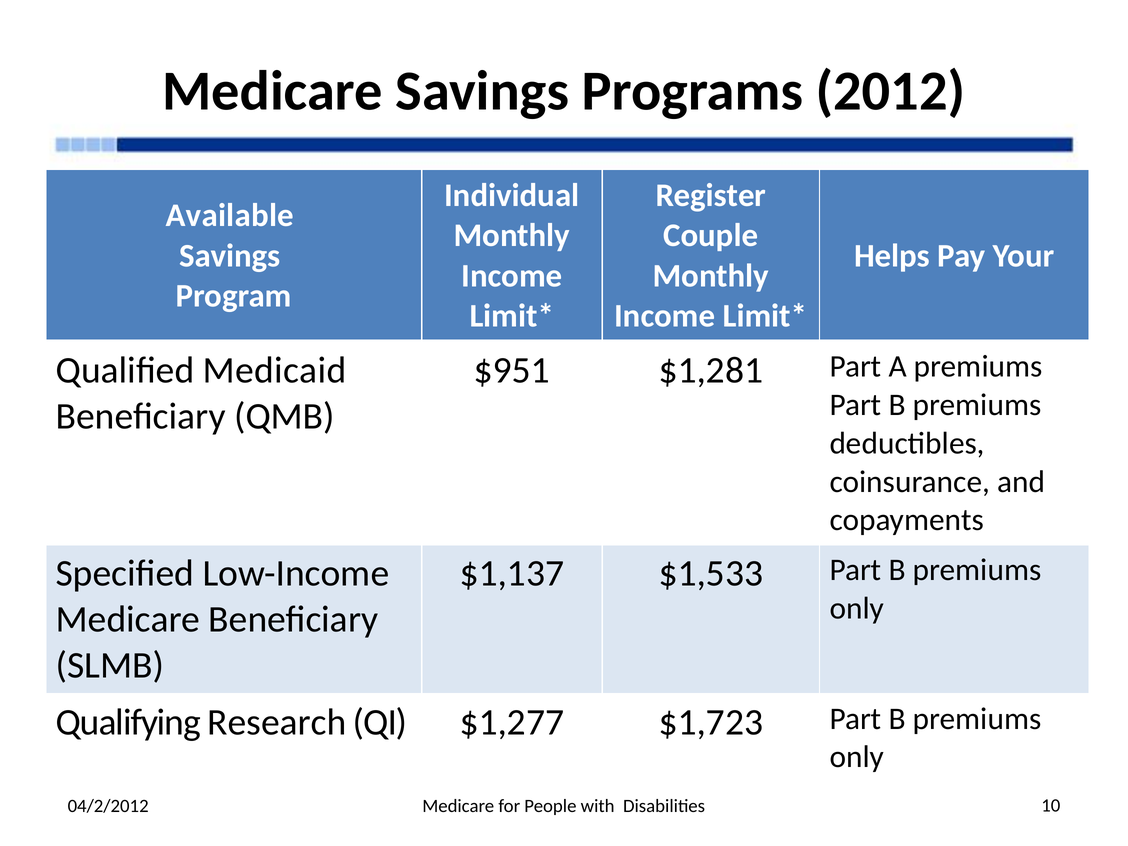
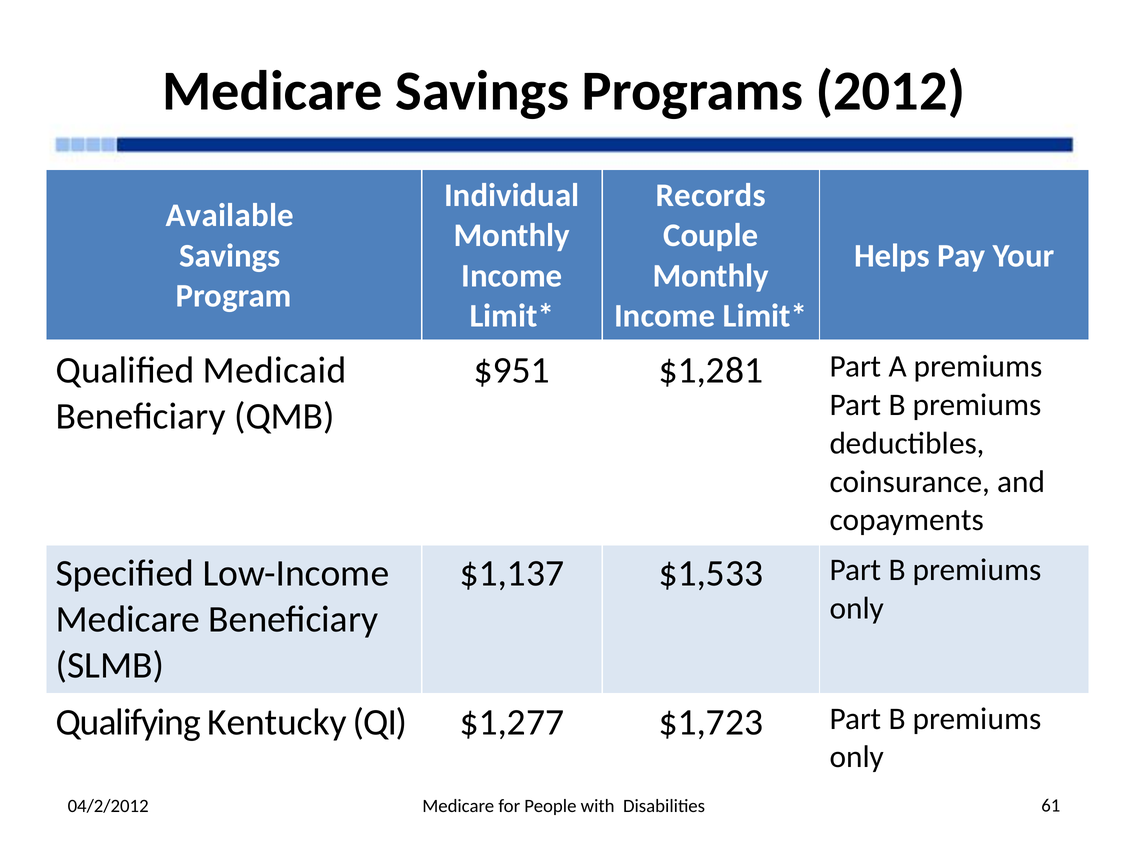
Register: Register -> Records
Research: Research -> Kentucky
10: 10 -> 61
